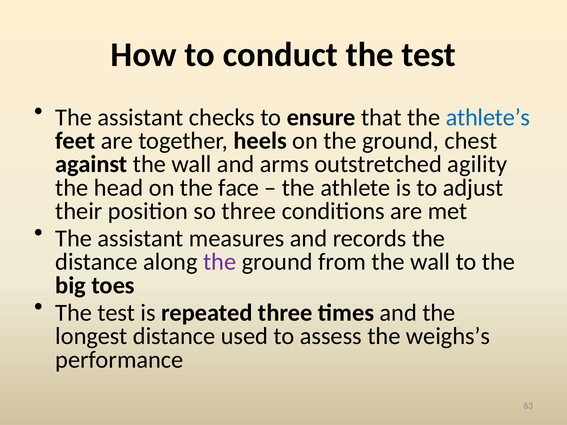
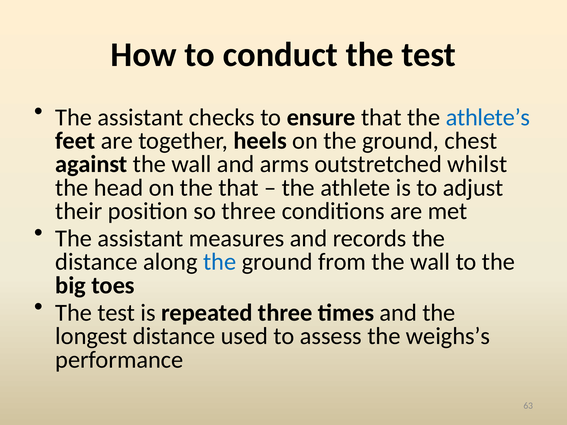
agility: agility -> whilst
the face: face -> that
the at (220, 262) colour: purple -> blue
